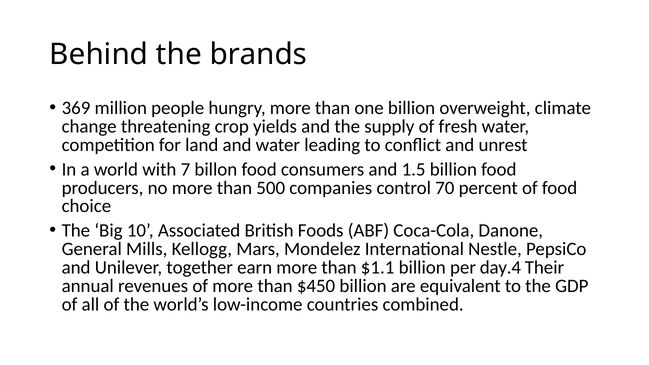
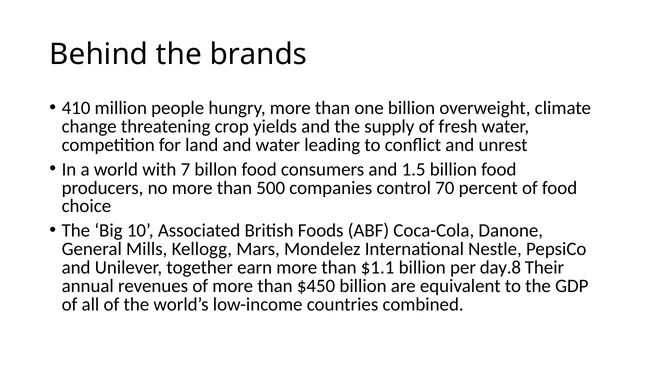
369: 369 -> 410
day.4: day.4 -> day.8
